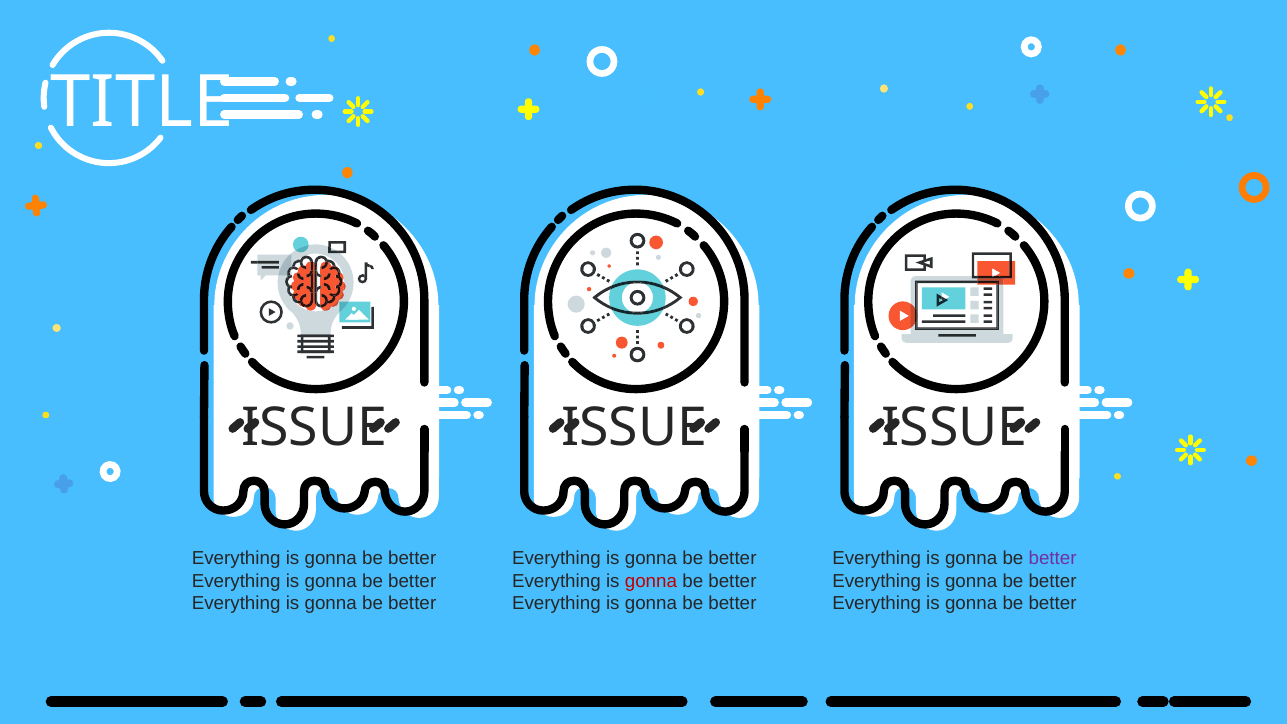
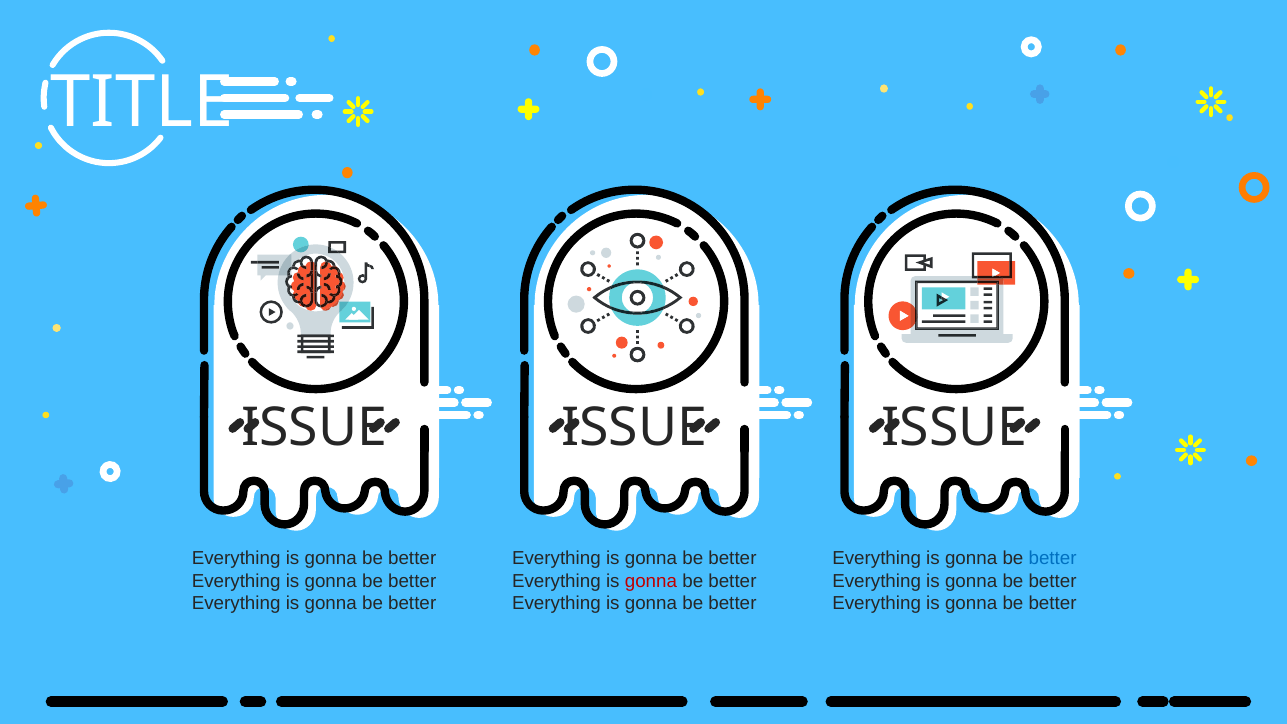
better at (1053, 559) colour: purple -> blue
